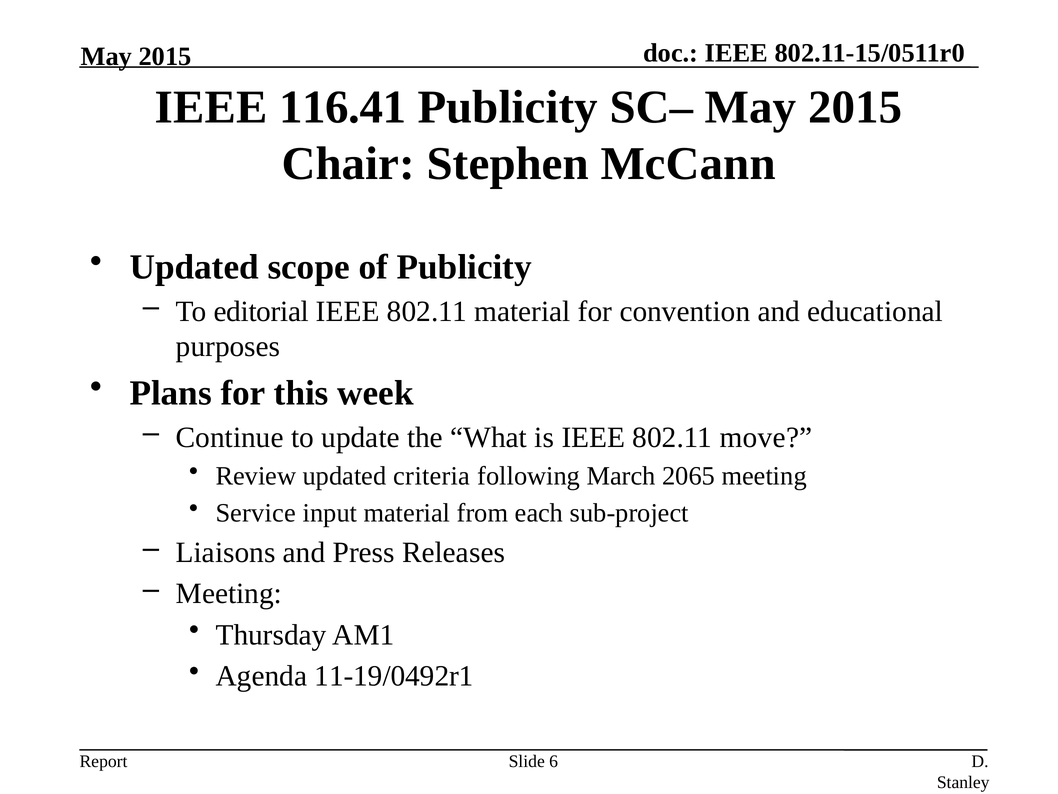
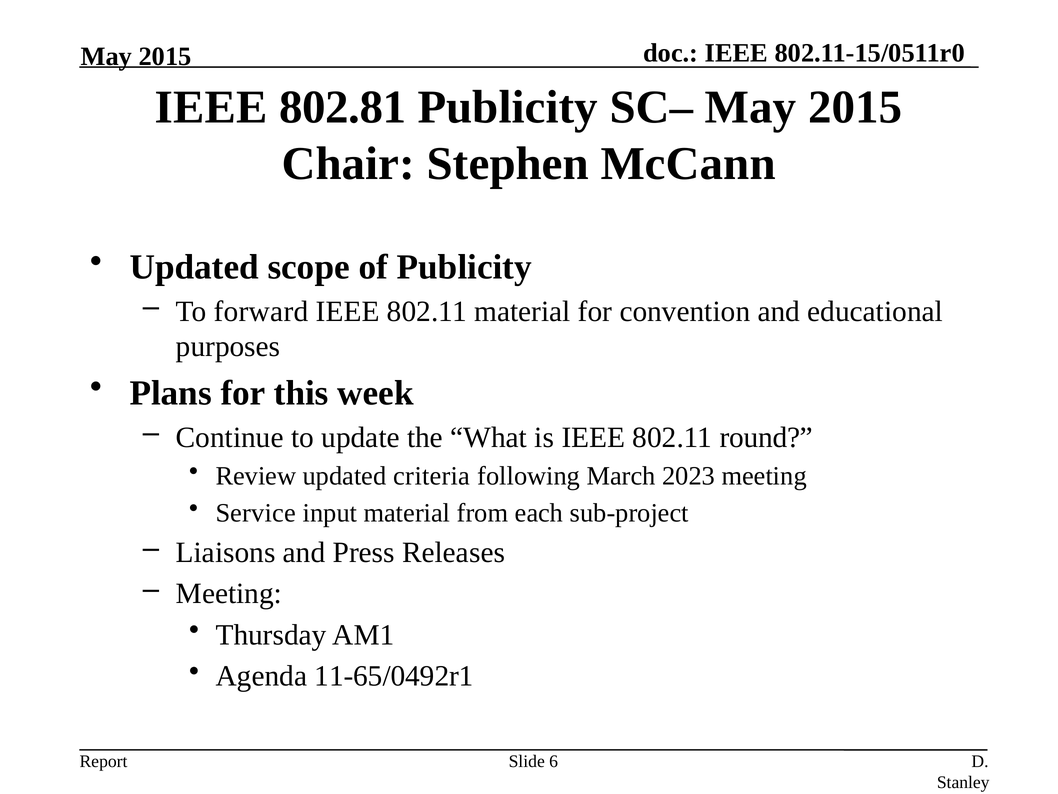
116.41: 116.41 -> 802.81
editorial: editorial -> forward
move: move -> round
2065: 2065 -> 2023
11-19/0492r1: 11-19/0492r1 -> 11-65/0492r1
